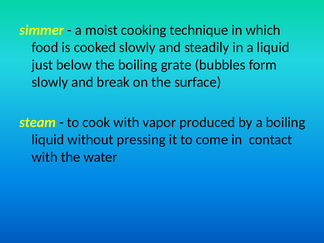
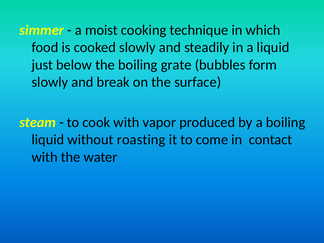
pressing: pressing -> roasting
